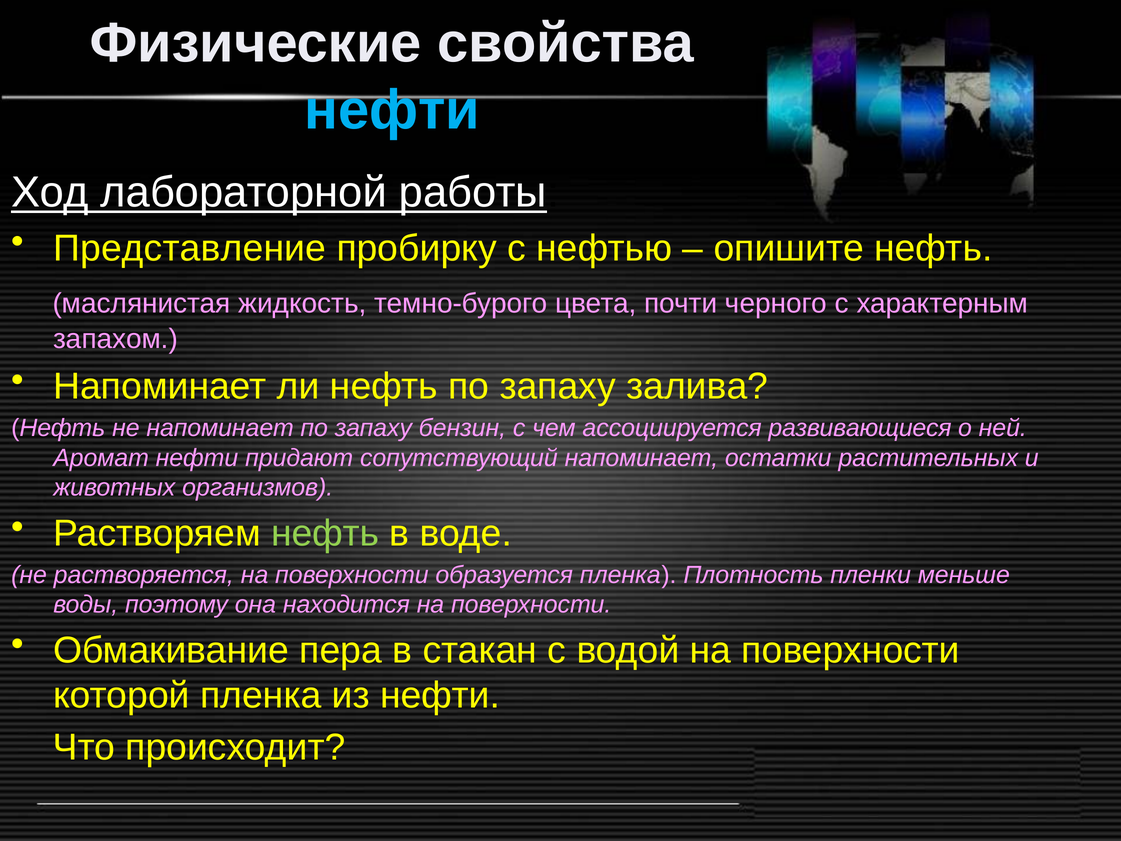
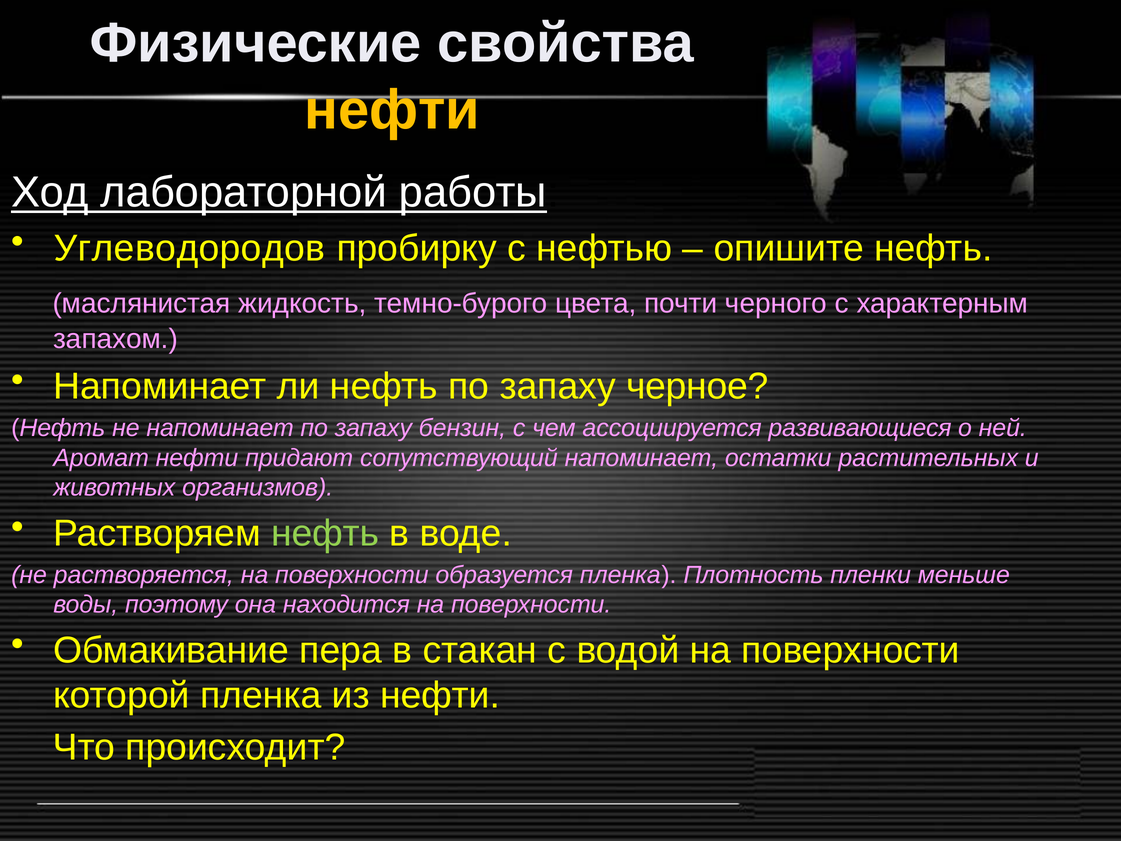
нефти at (392, 110) colour: light blue -> yellow
Представление: Представление -> Углеводородов
залива: залива -> черное
